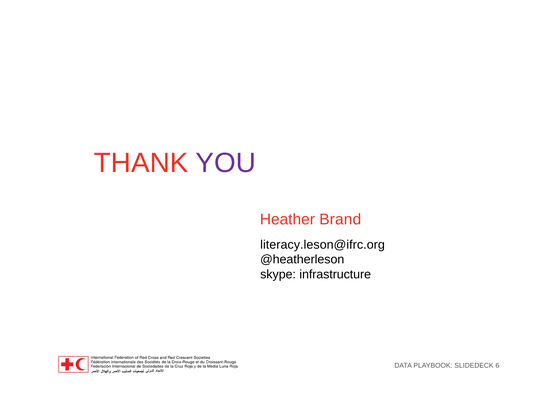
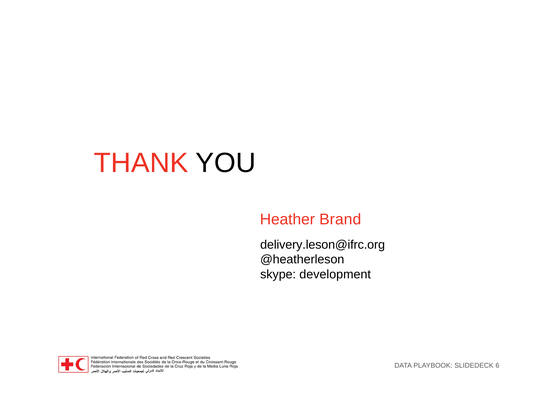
YOU colour: purple -> black
literacy.leson@ifrc.org: literacy.leson@ifrc.org -> delivery.leson@ifrc.org
infrastructure: infrastructure -> development
